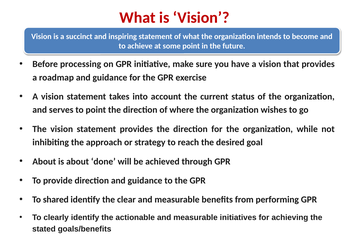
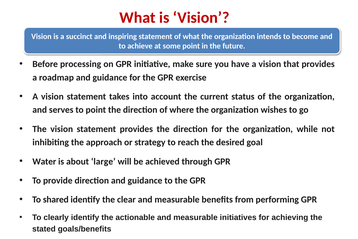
About at (44, 161): About -> Water
done: done -> large
